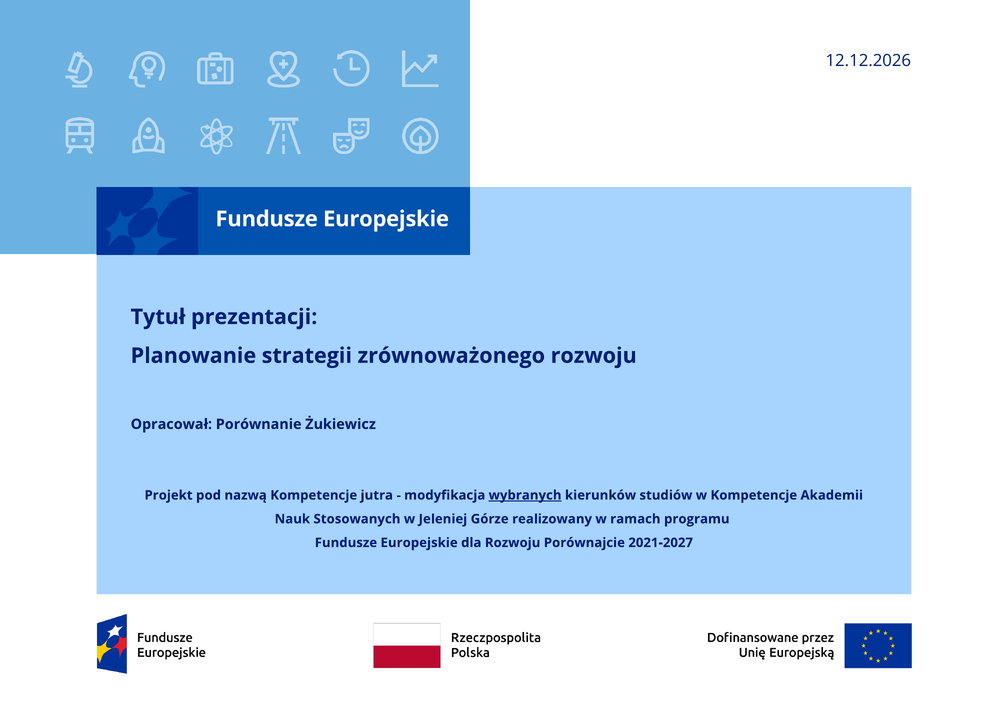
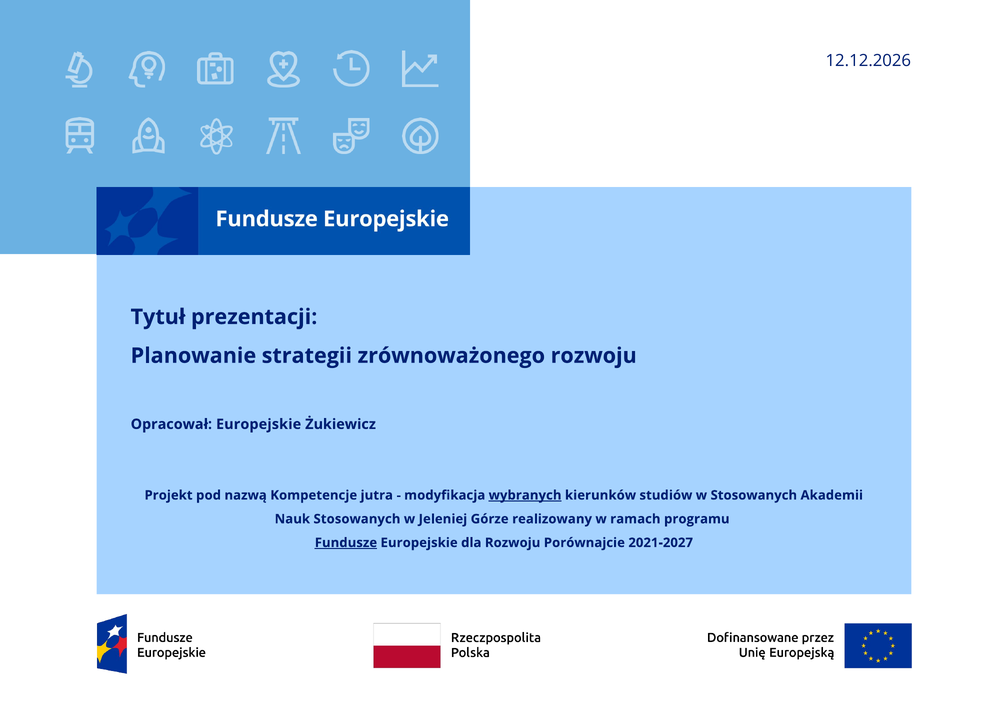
Opracował Porównanie: Porównanie -> Europejskie
w Kompetencje: Kompetencje -> Stosowanych
Fundusze underline: none -> present
